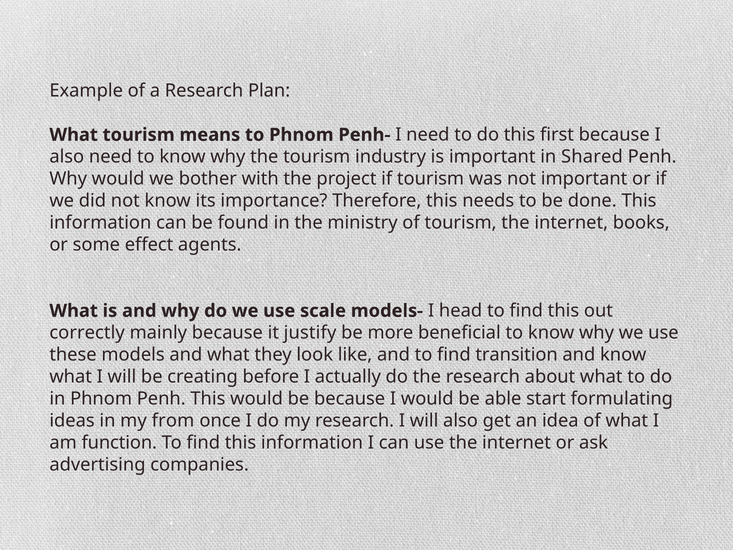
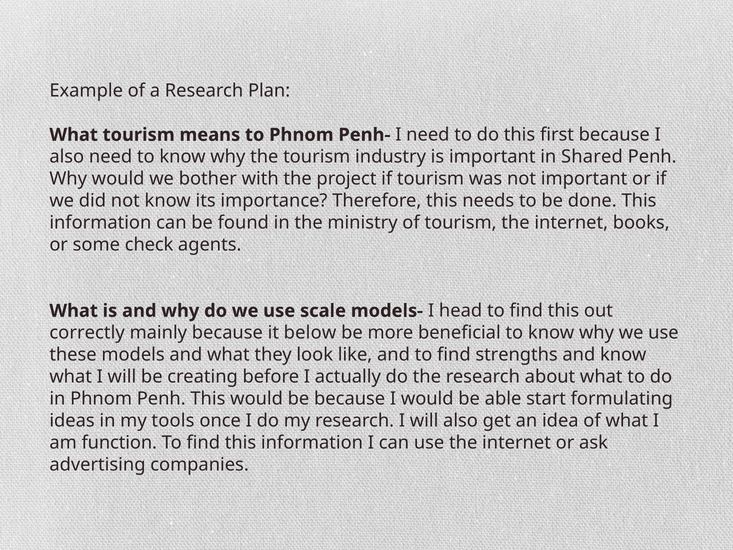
effect: effect -> check
justify: justify -> below
transition: transition -> strengths
from: from -> tools
